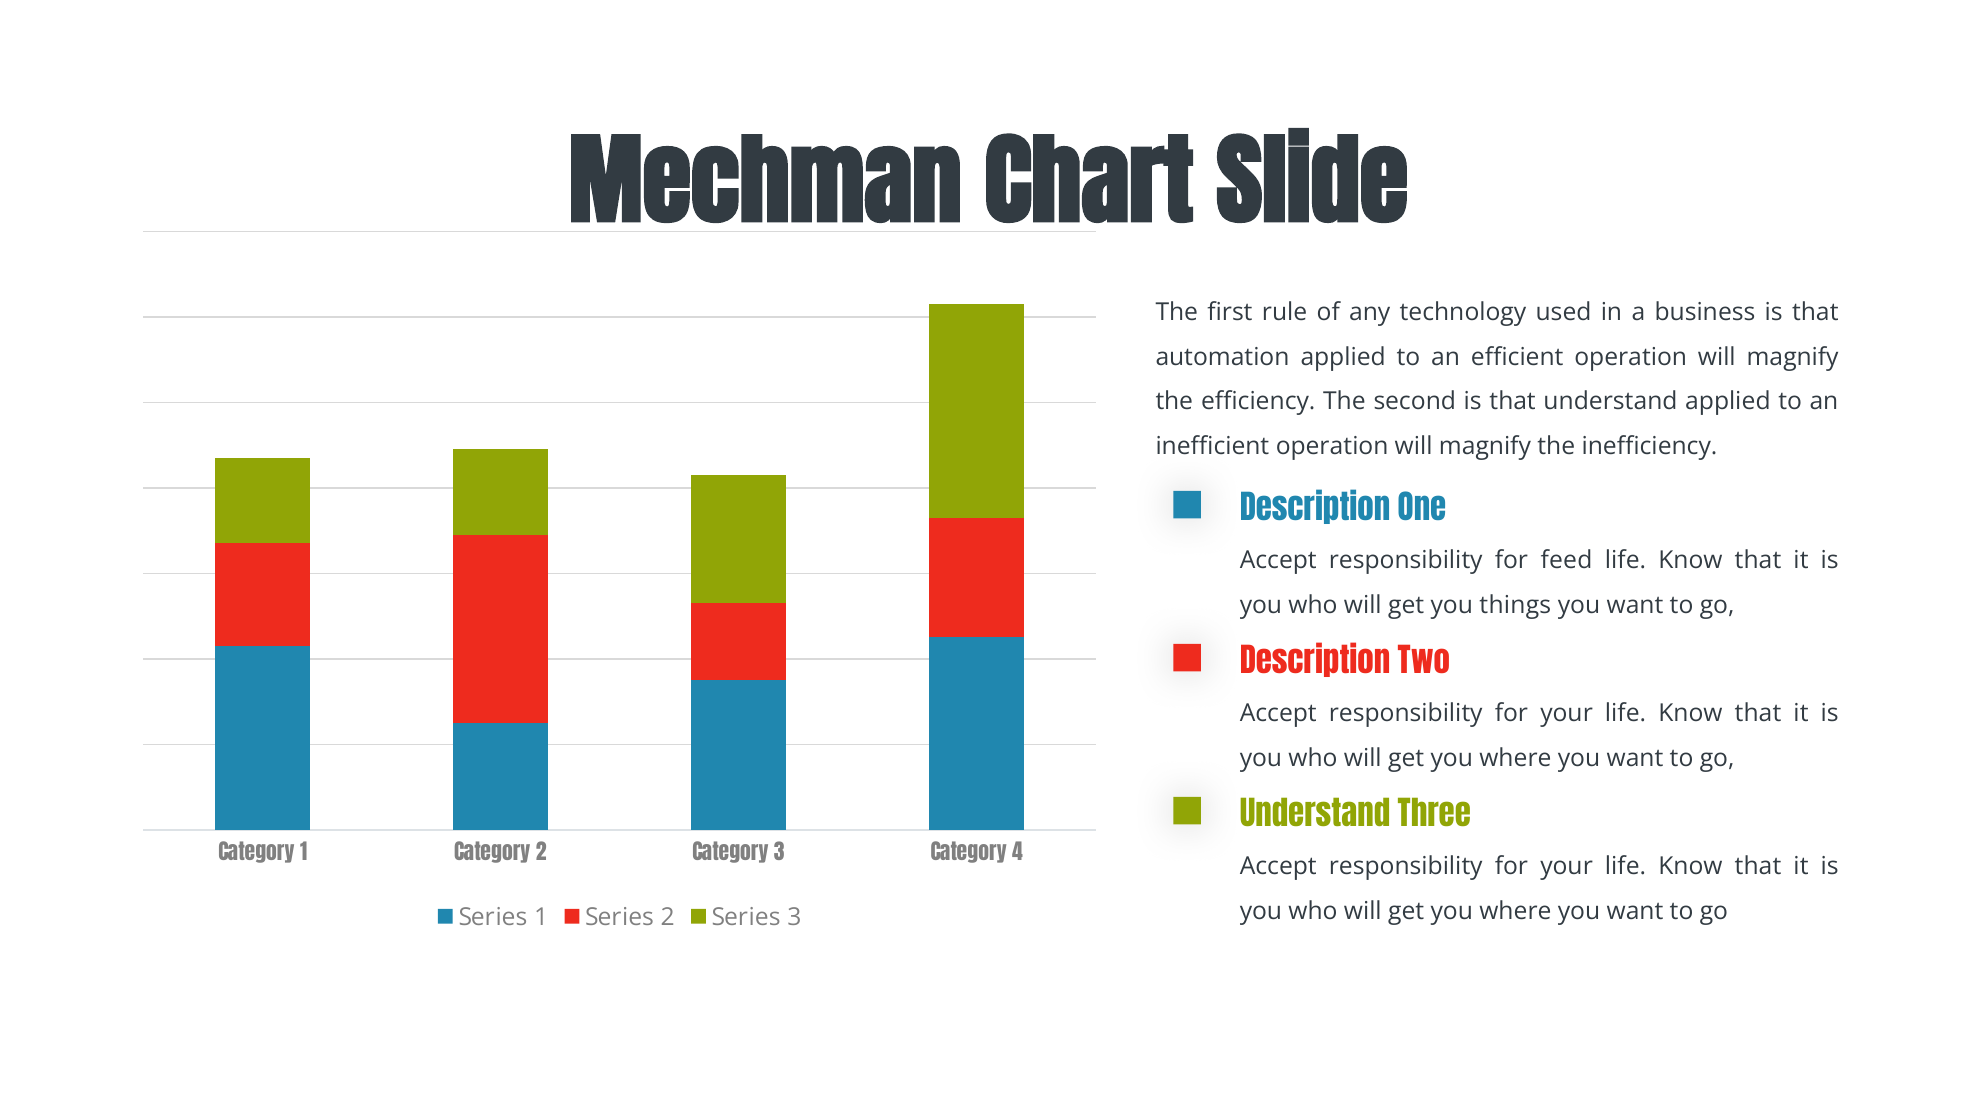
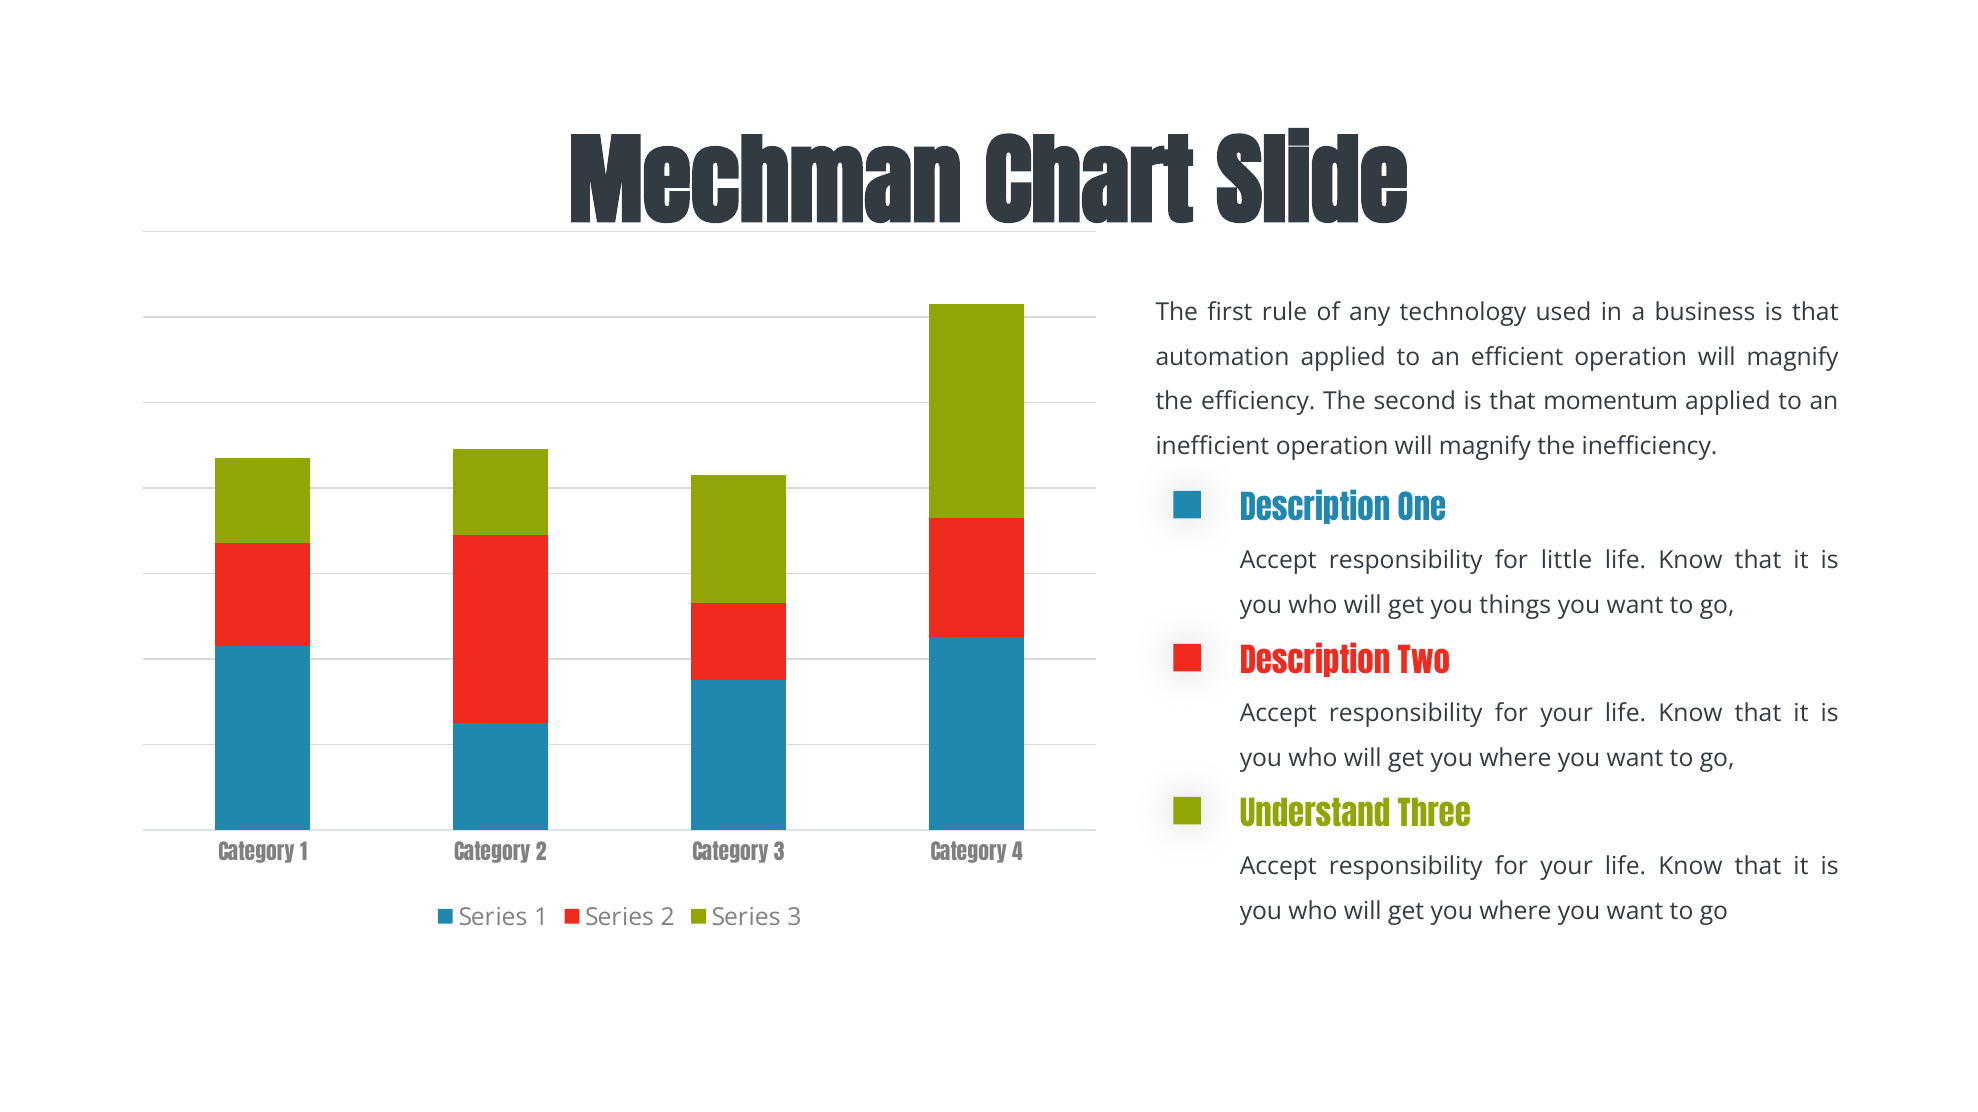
that understand: understand -> momentum
feed: feed -> little
